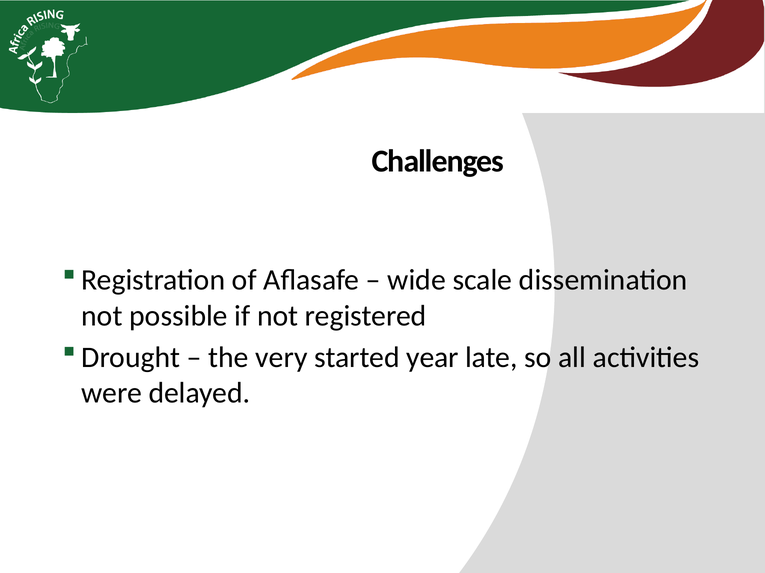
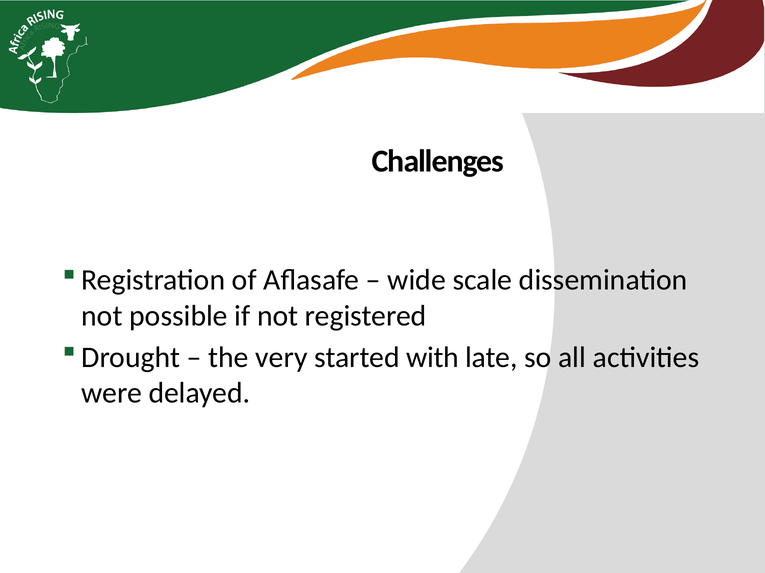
year: year -> with
